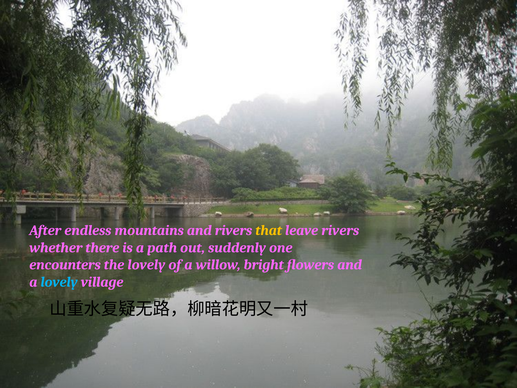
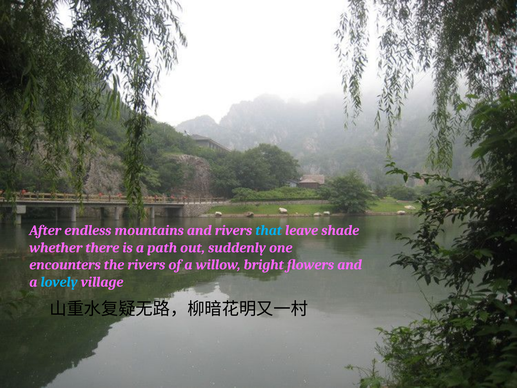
that colour: yellow -> light blue
leave rivers: rivers -> shade
the lovely: lovely -> rivers
